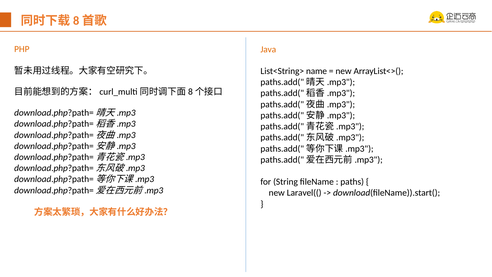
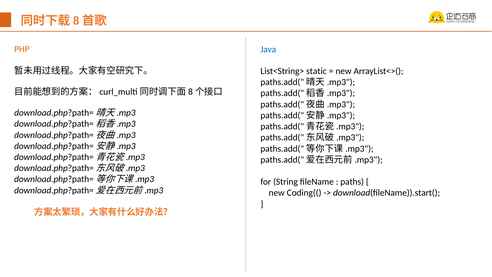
Java colour: orange -> blue
name: name -> static
Laravel((: Laravel(( -> Coding((
